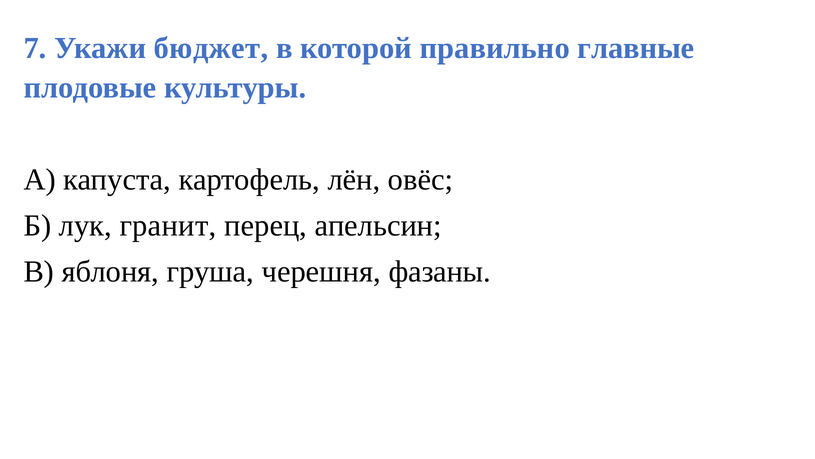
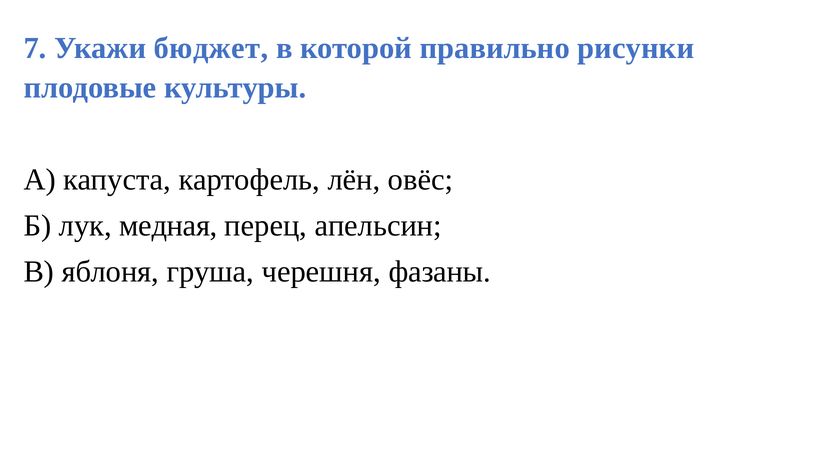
главные: главные -> рисунки
гранит: гранит -> медная
